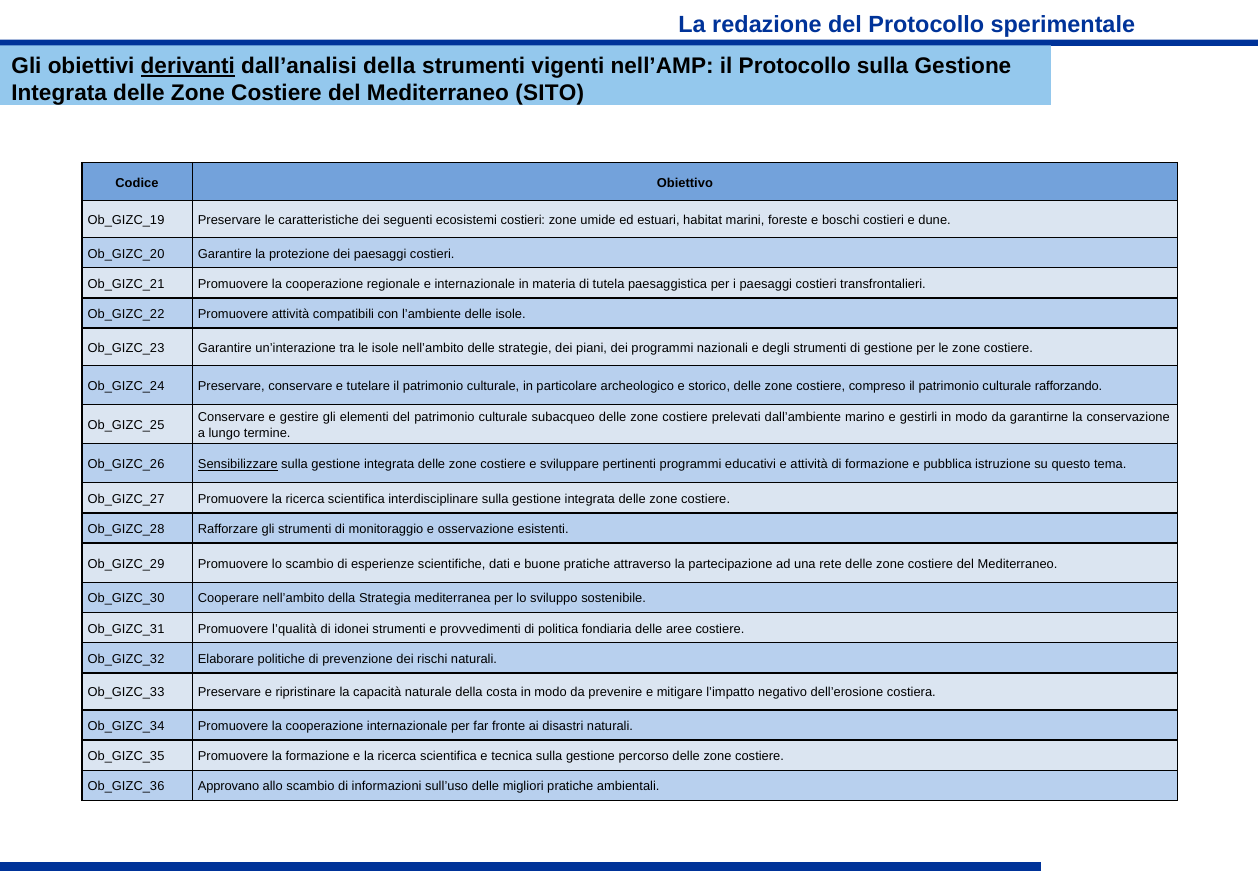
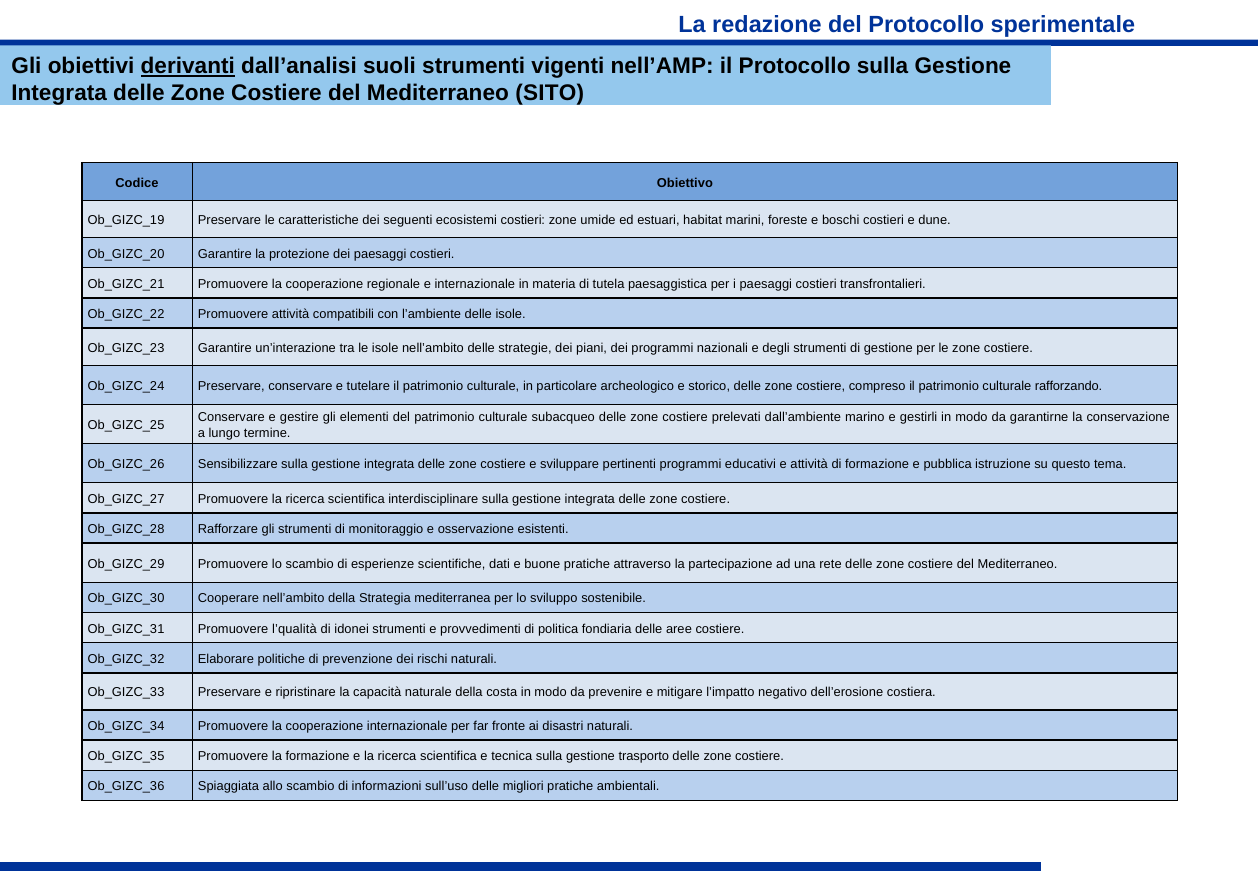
dall’analisi della: della -> suoli
Sensibilizzare underline: present -> none
percorso: percorso -> trasporto
Approvano: Approvano -> Spiaggiata
